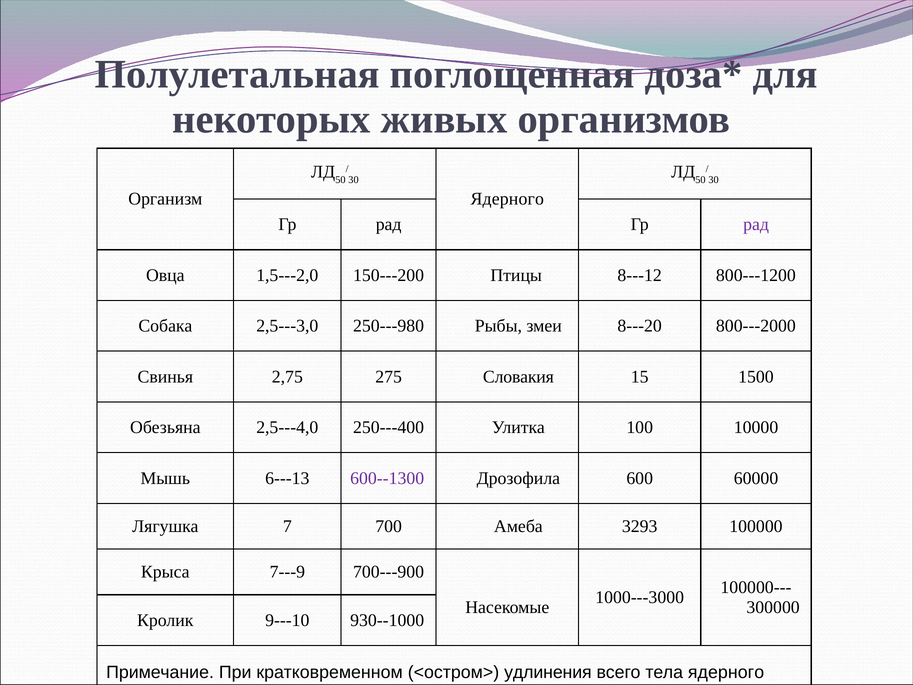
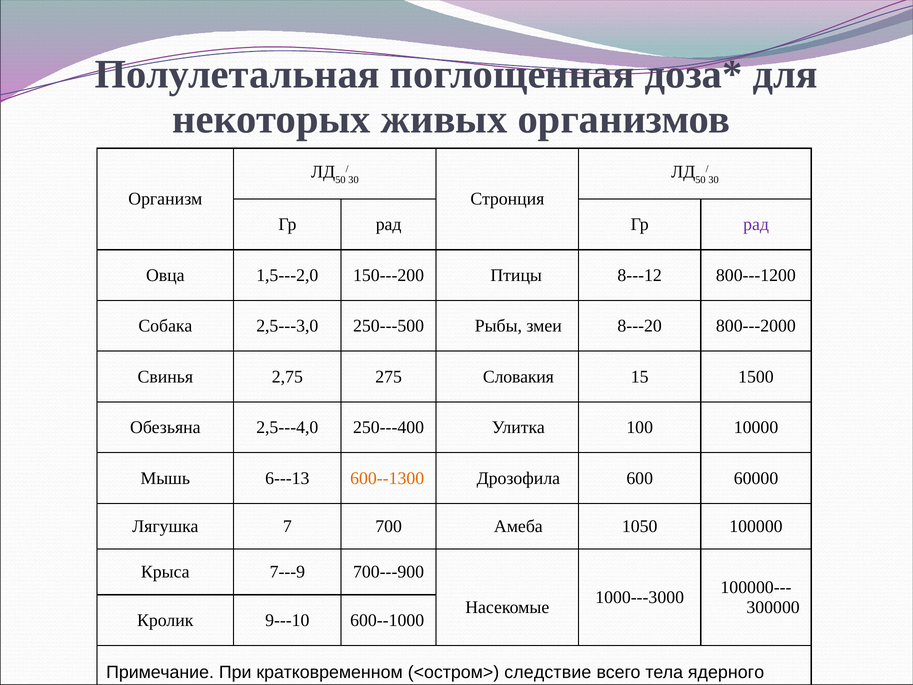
Ядерного at (507, 199): Ядерного -> Стронция
250---980: 250---980 -> 250---500
600--1300 colour: purple -> orange
3293: 3293 -> 1050
930--1000: 930--1000 -> 600--1000
удлинения: удлинения -> следствие
